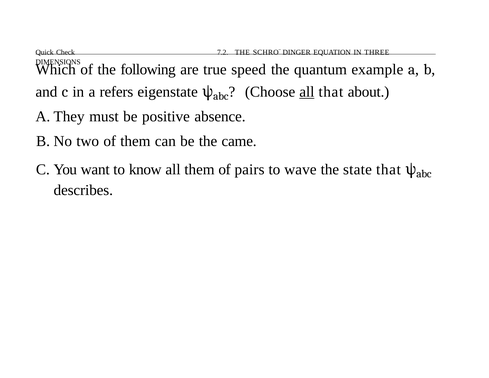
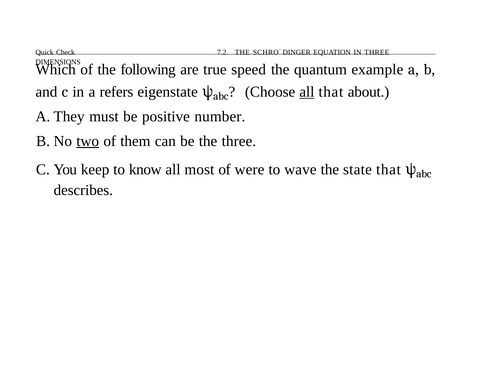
absence: absence -> number
two underline: none -> present
the came: came -> three
want: want -> keep
all them: them -> most
pairs: pairs -> were
